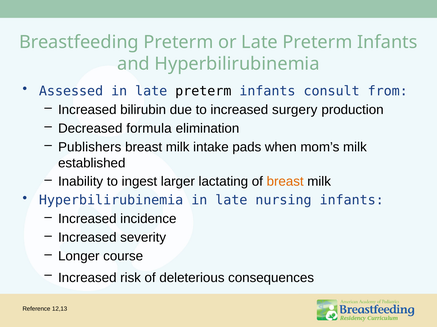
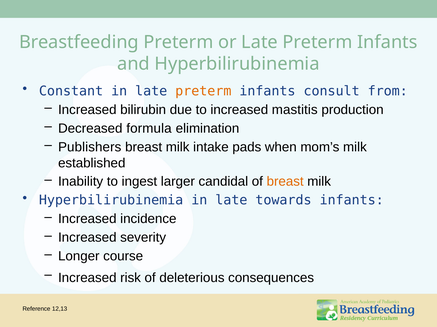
Assessed: Assessed -> Constant
preterm at (203, 91) colour: black -> orange
surgery: surgery -> mastitis
lactating: lactating -> candidal
nursing: nursing -> towards
